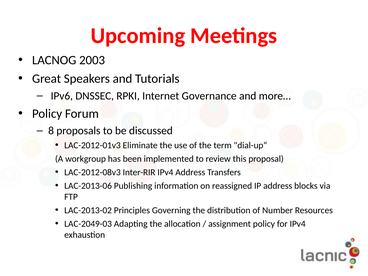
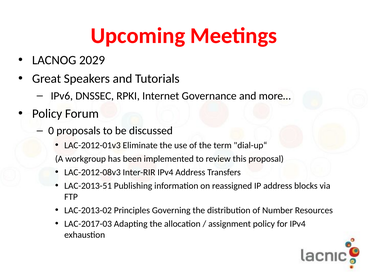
2003: 2003 -> 2029
8: 8 -> 0
LAC-2013-06: LAC-2013-06 -> LAC-2013-51
LAC-2049-03: LAC-2049-03 -> LAC-2017-03
